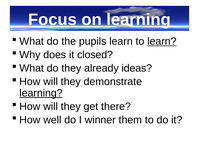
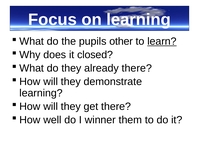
pupils learn: learn -> other
already ideas: ideas -> there
learning at (41, 93) underline: present -> none
